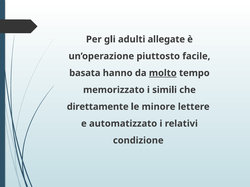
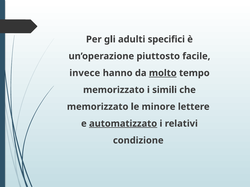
allegate: allegate -> specifici
basata: basata -> invece
direttamente at (98, 107): direttamente -> memorizzato
automatizzato underline: none -> present
